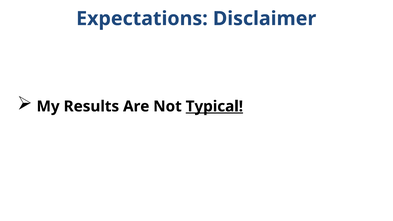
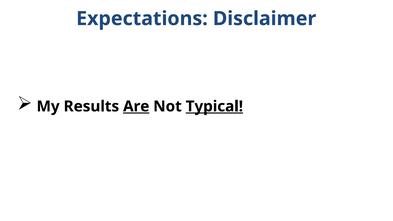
Are underline: none -> present
